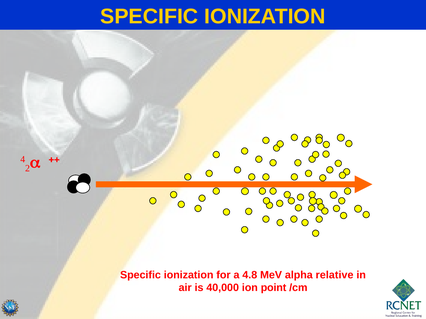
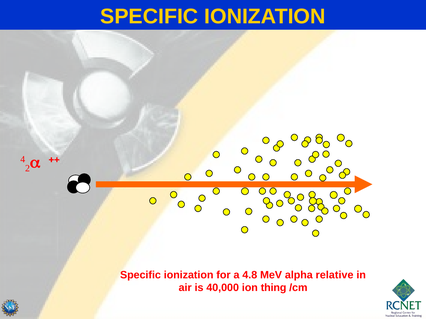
point: point -> thing
